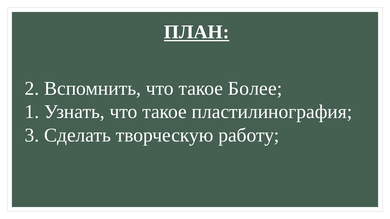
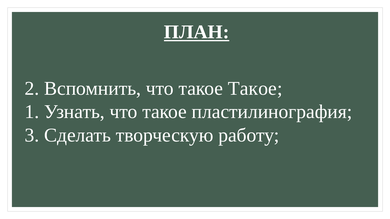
такое Более: Более -> Такое
